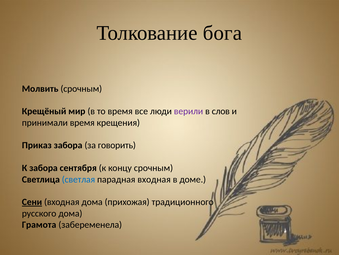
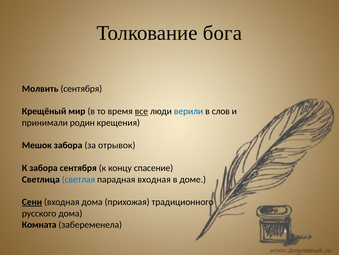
Молвить срочным: срочным -> сентября
все underline: none -> present
верили colour: purple -> blue
принимали время: время -> родин
Приказ: Приказ -> Мешок
говорить: говорить -> отрывок
концу срочным: срочным -> спасение
Грамота: Грамота -> Комната
